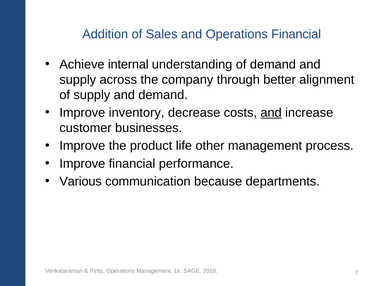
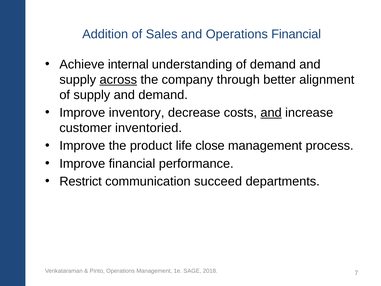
across underline: none -> present
businesses: businesses -> inventoried
other: other -> close
Various: Various -> Restrict
because: because -> succeed
